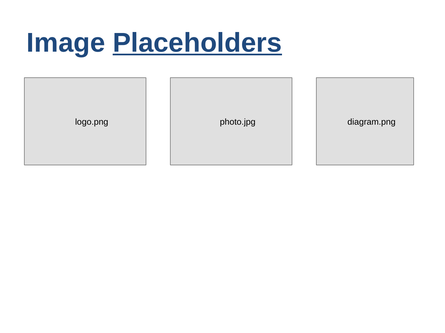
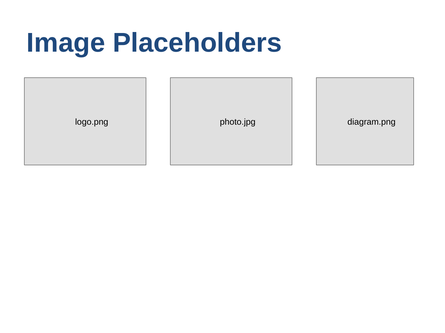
Placeholders underline: present -> none
